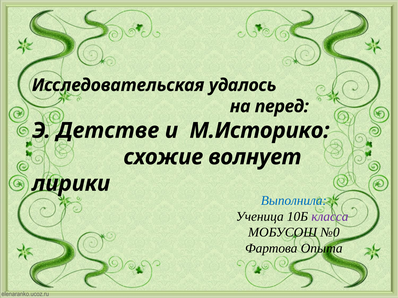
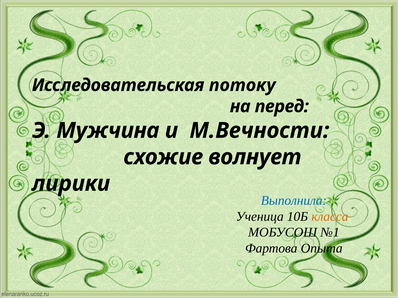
удалось: удалось -> потоку
Детстве: Детстве -> Мужчина
М.Историко: М.Историко -> М.Вечности
класса colour: purple -> orange
№0: №0 -> №1
